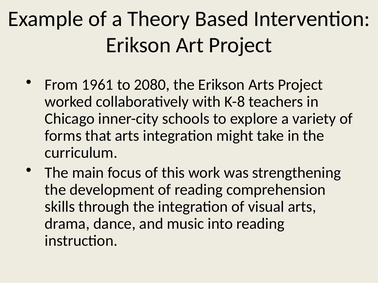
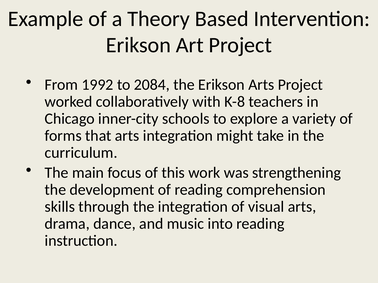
1961: 1961 -> 1992
2080: 2080 -> 2084
